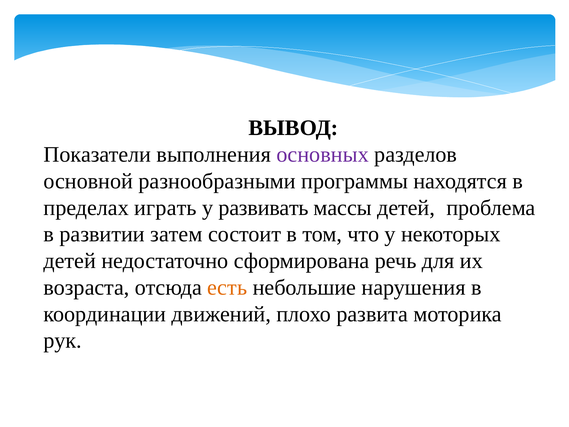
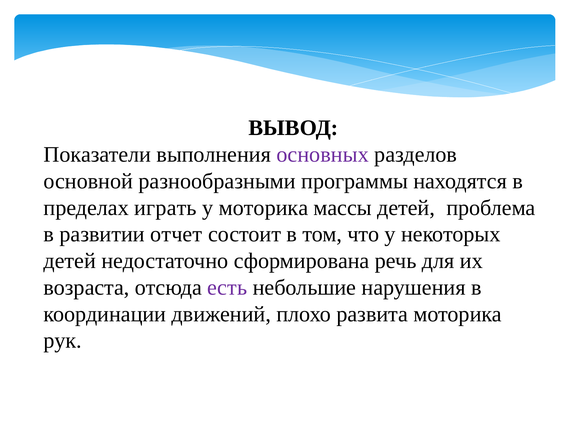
у развивать: развивать -> моторика
затем: затем -> отчет
есть colour: orange -> purple
